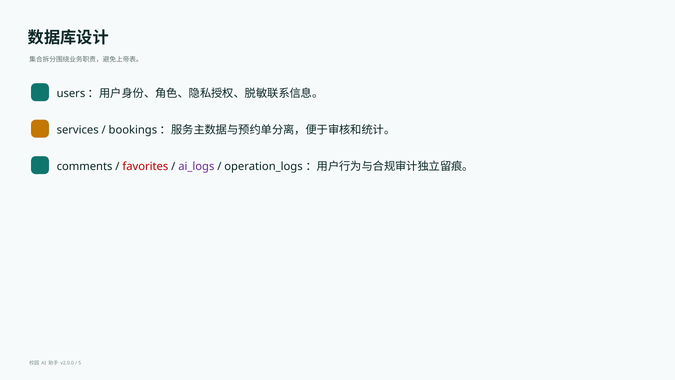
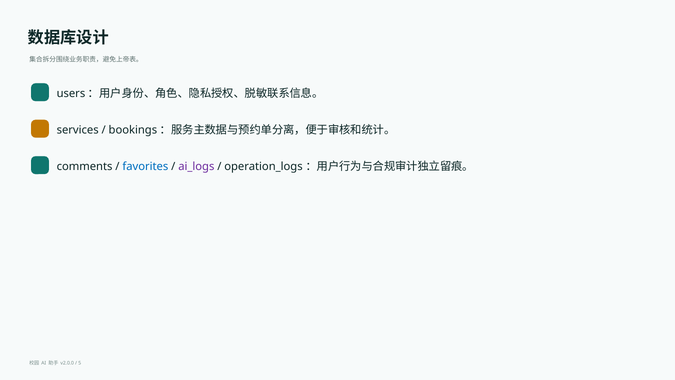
favorites colour: red -> blue
